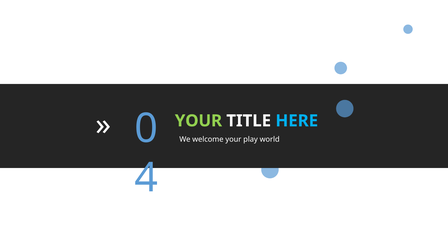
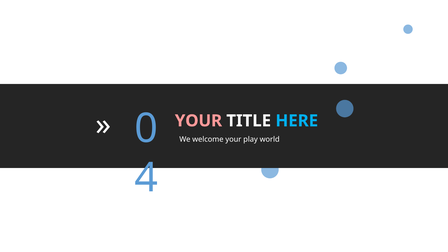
YOUR at (198, 121) colour: light green -> pink
